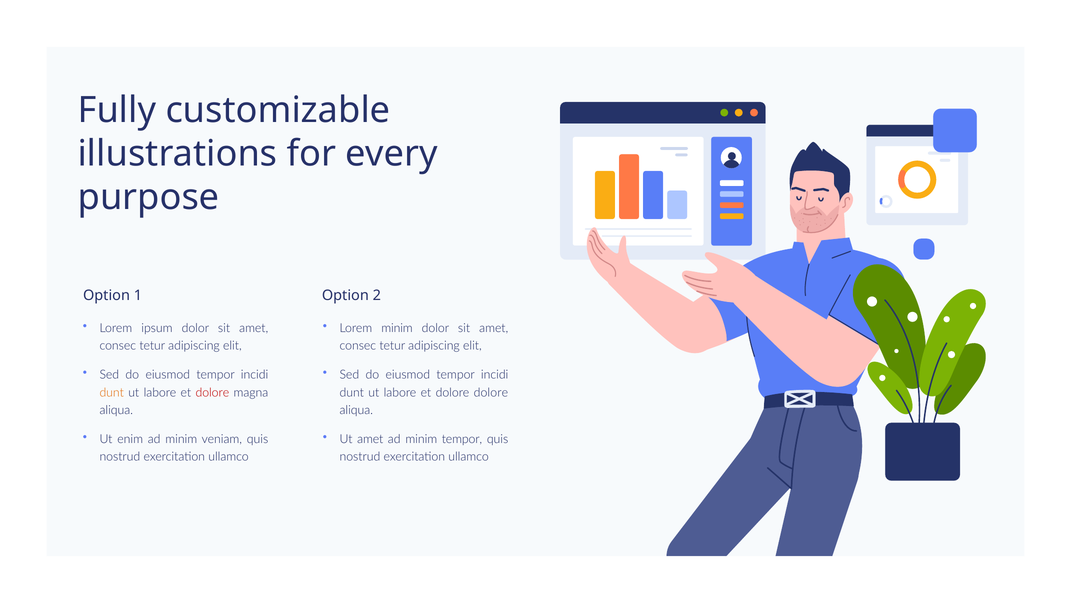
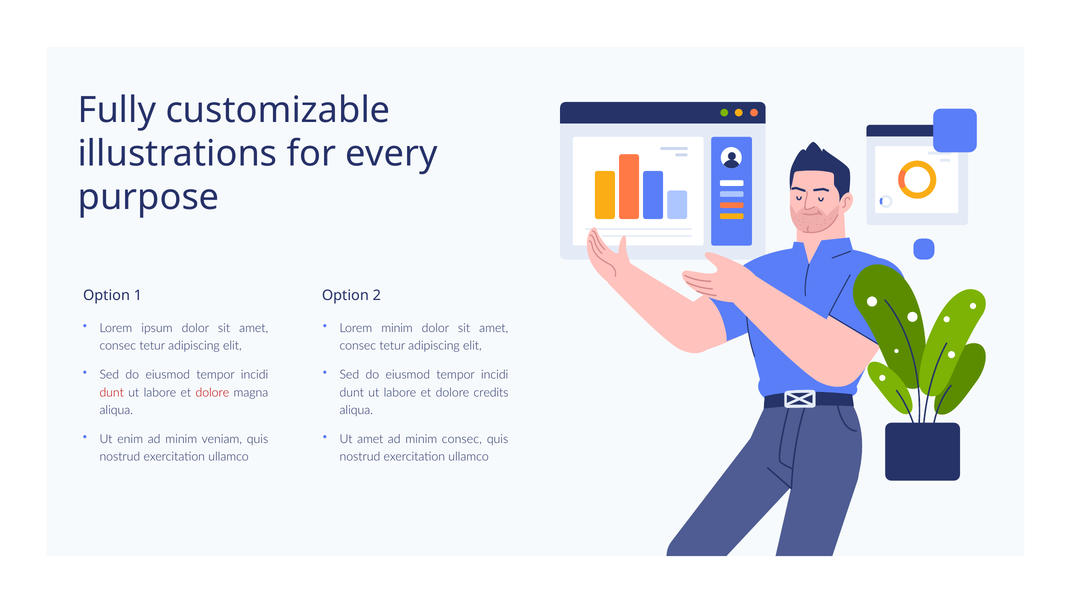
dunt at (112, 392) colour: orange -> red
dolore dolore: dolore -> credits
minim tempor: tempor -> consec
